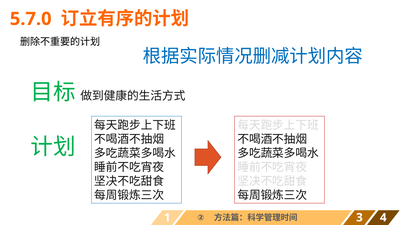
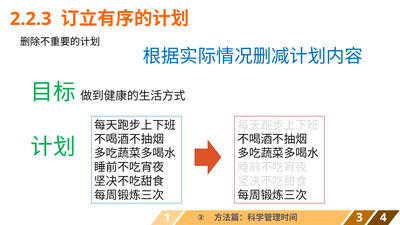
5.7.0: 5.7.0 -> 2.2.3
